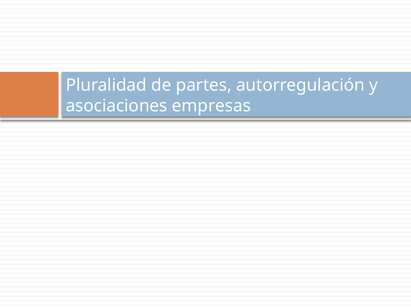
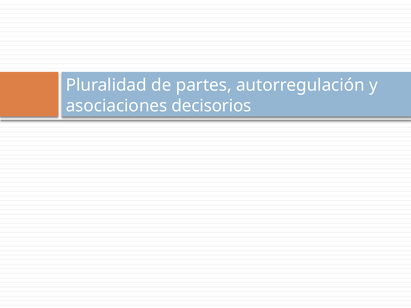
empresas: empresas -> decisorios
